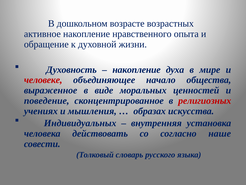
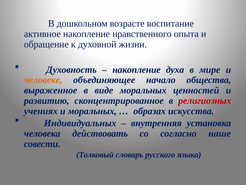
возрастных: возрастных -> воспитание
человеке colour: red -> orange
поведение: поведение -> развитию
и мышления: мышления -> моральных
